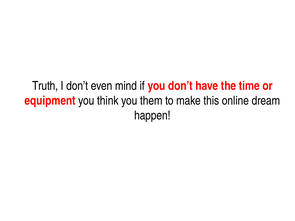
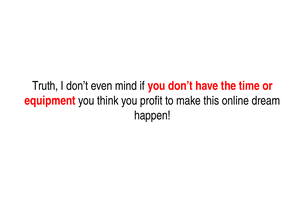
them: them -> profit
